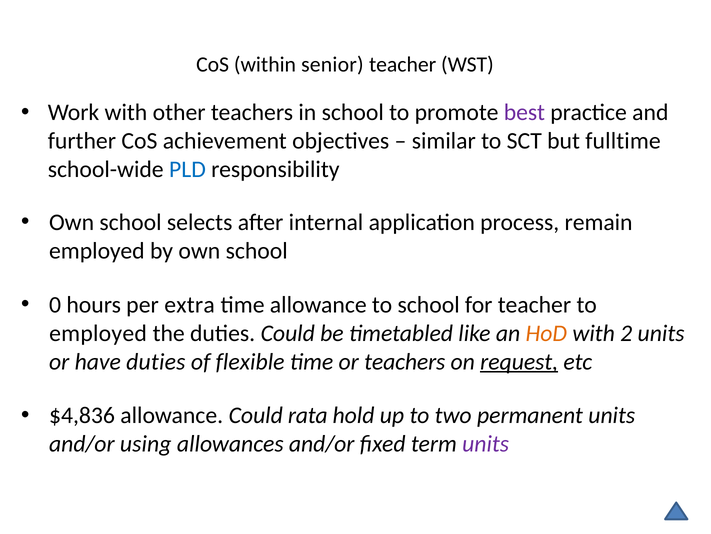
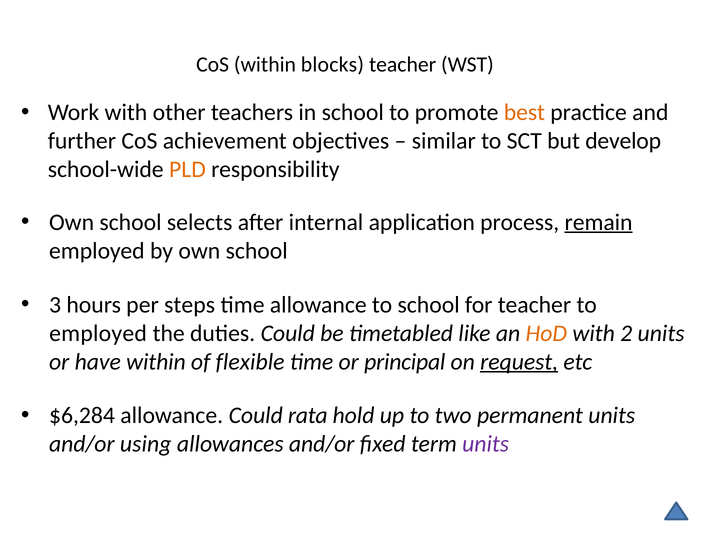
senior: senior -> blocks
best colour: purple -> orange
fulltime: fulltime -> develop
PLD colour: blue -> orange
remain underline: none -> present
0: 0 -> 3
extra: extra -> steps
have duties: duties -> within
or teachers: teachers -> principal
$4,836: $4,836 -> $6,284
